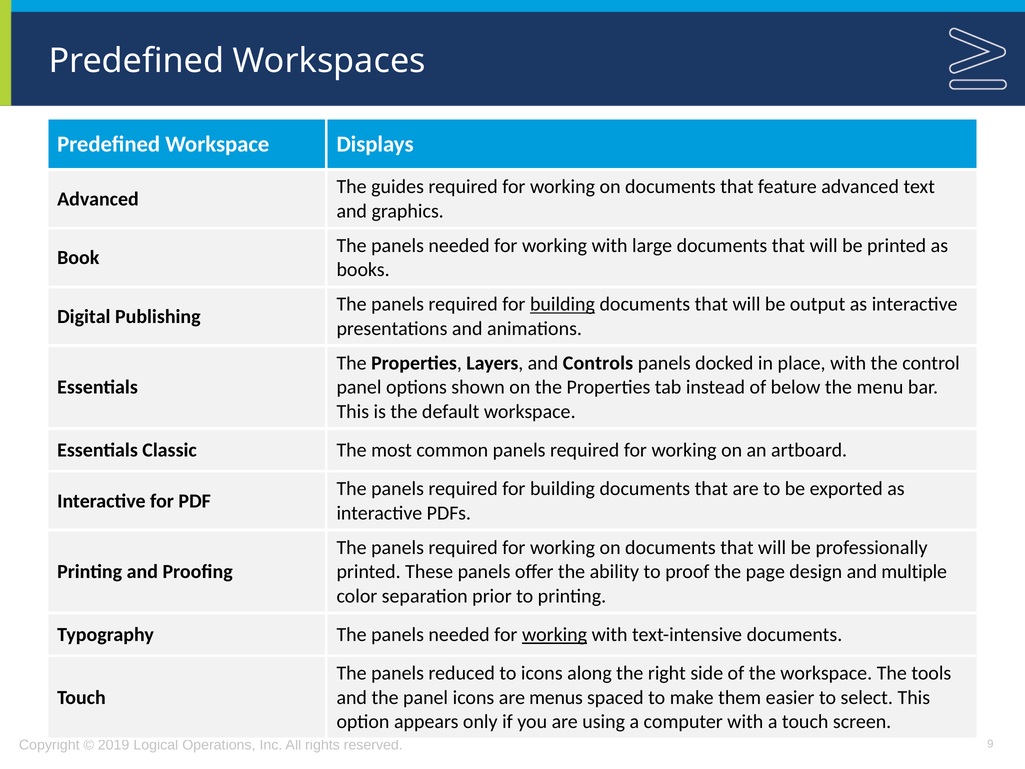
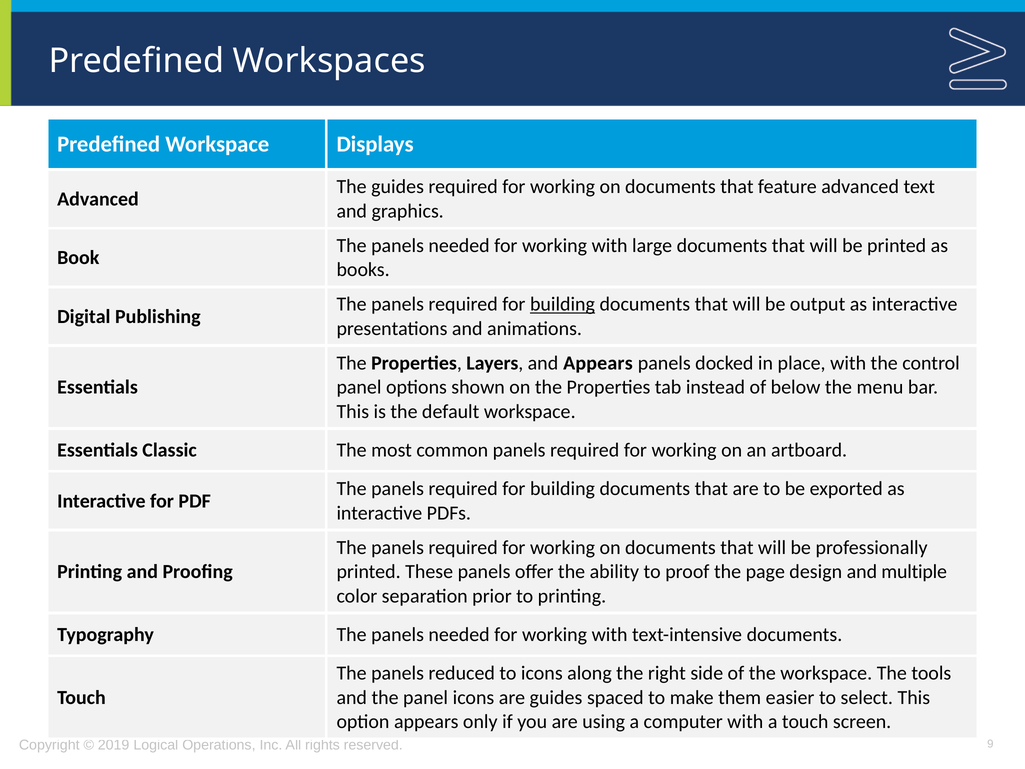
and Controls: Controls -> Appears
working at (555, 634) underline: present -> none
are menus: menus -> guides
